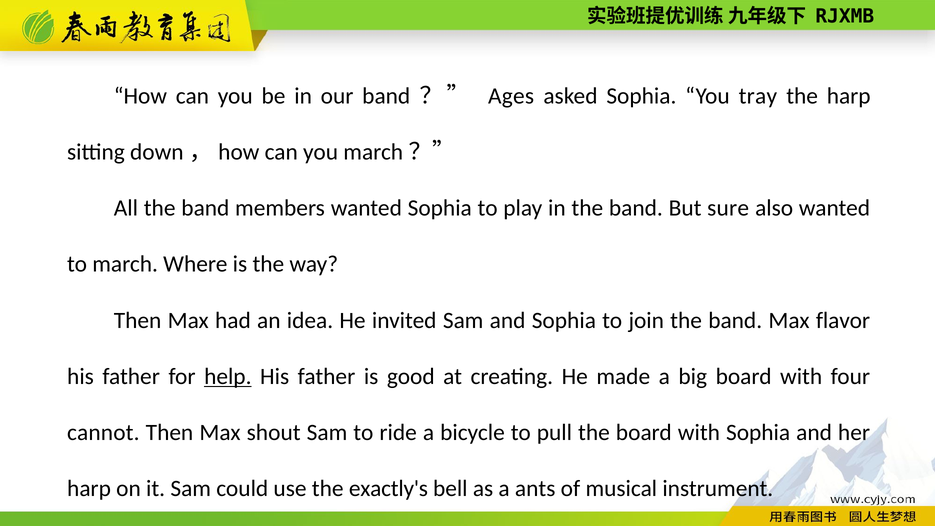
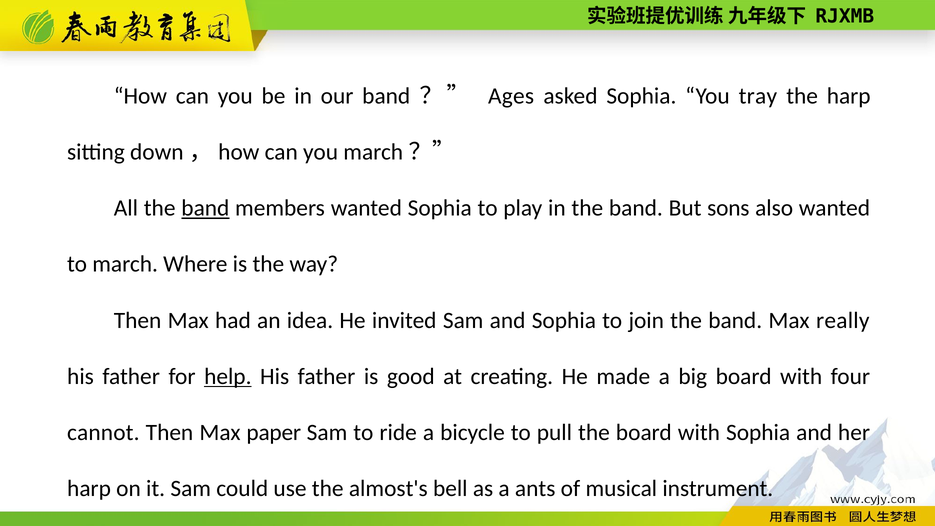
band at (205, 208) underline: none -> present
sure: sure -> sons
flavor: flavor -> really
shout: shout -> paper
exactly's: exactly's -> almost's
